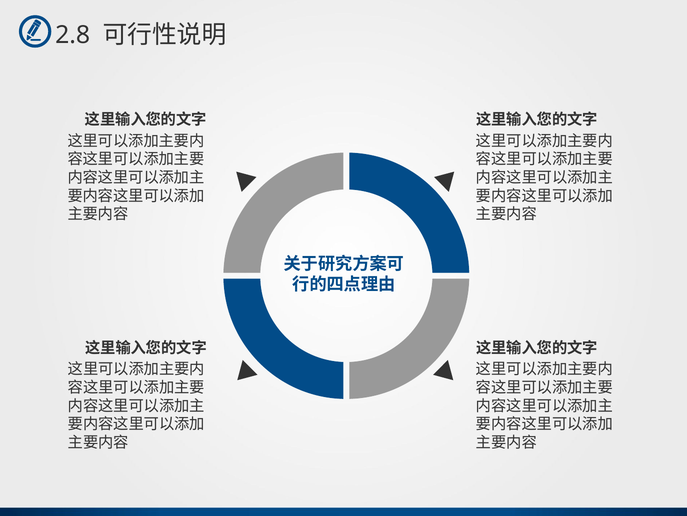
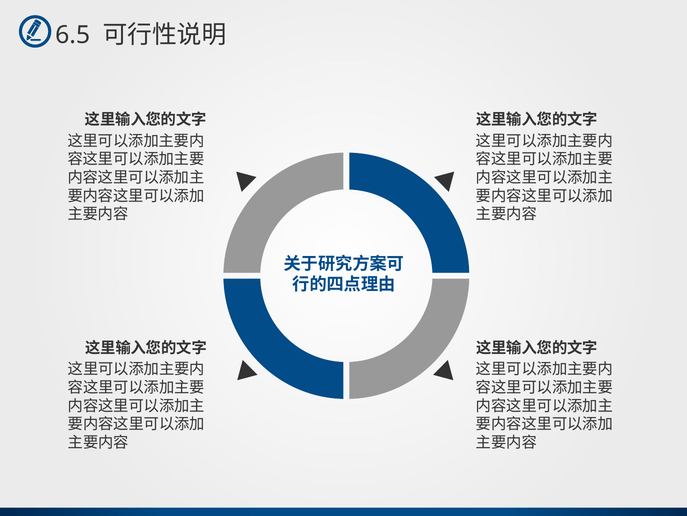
2.8: 2.8 -> 6.5
